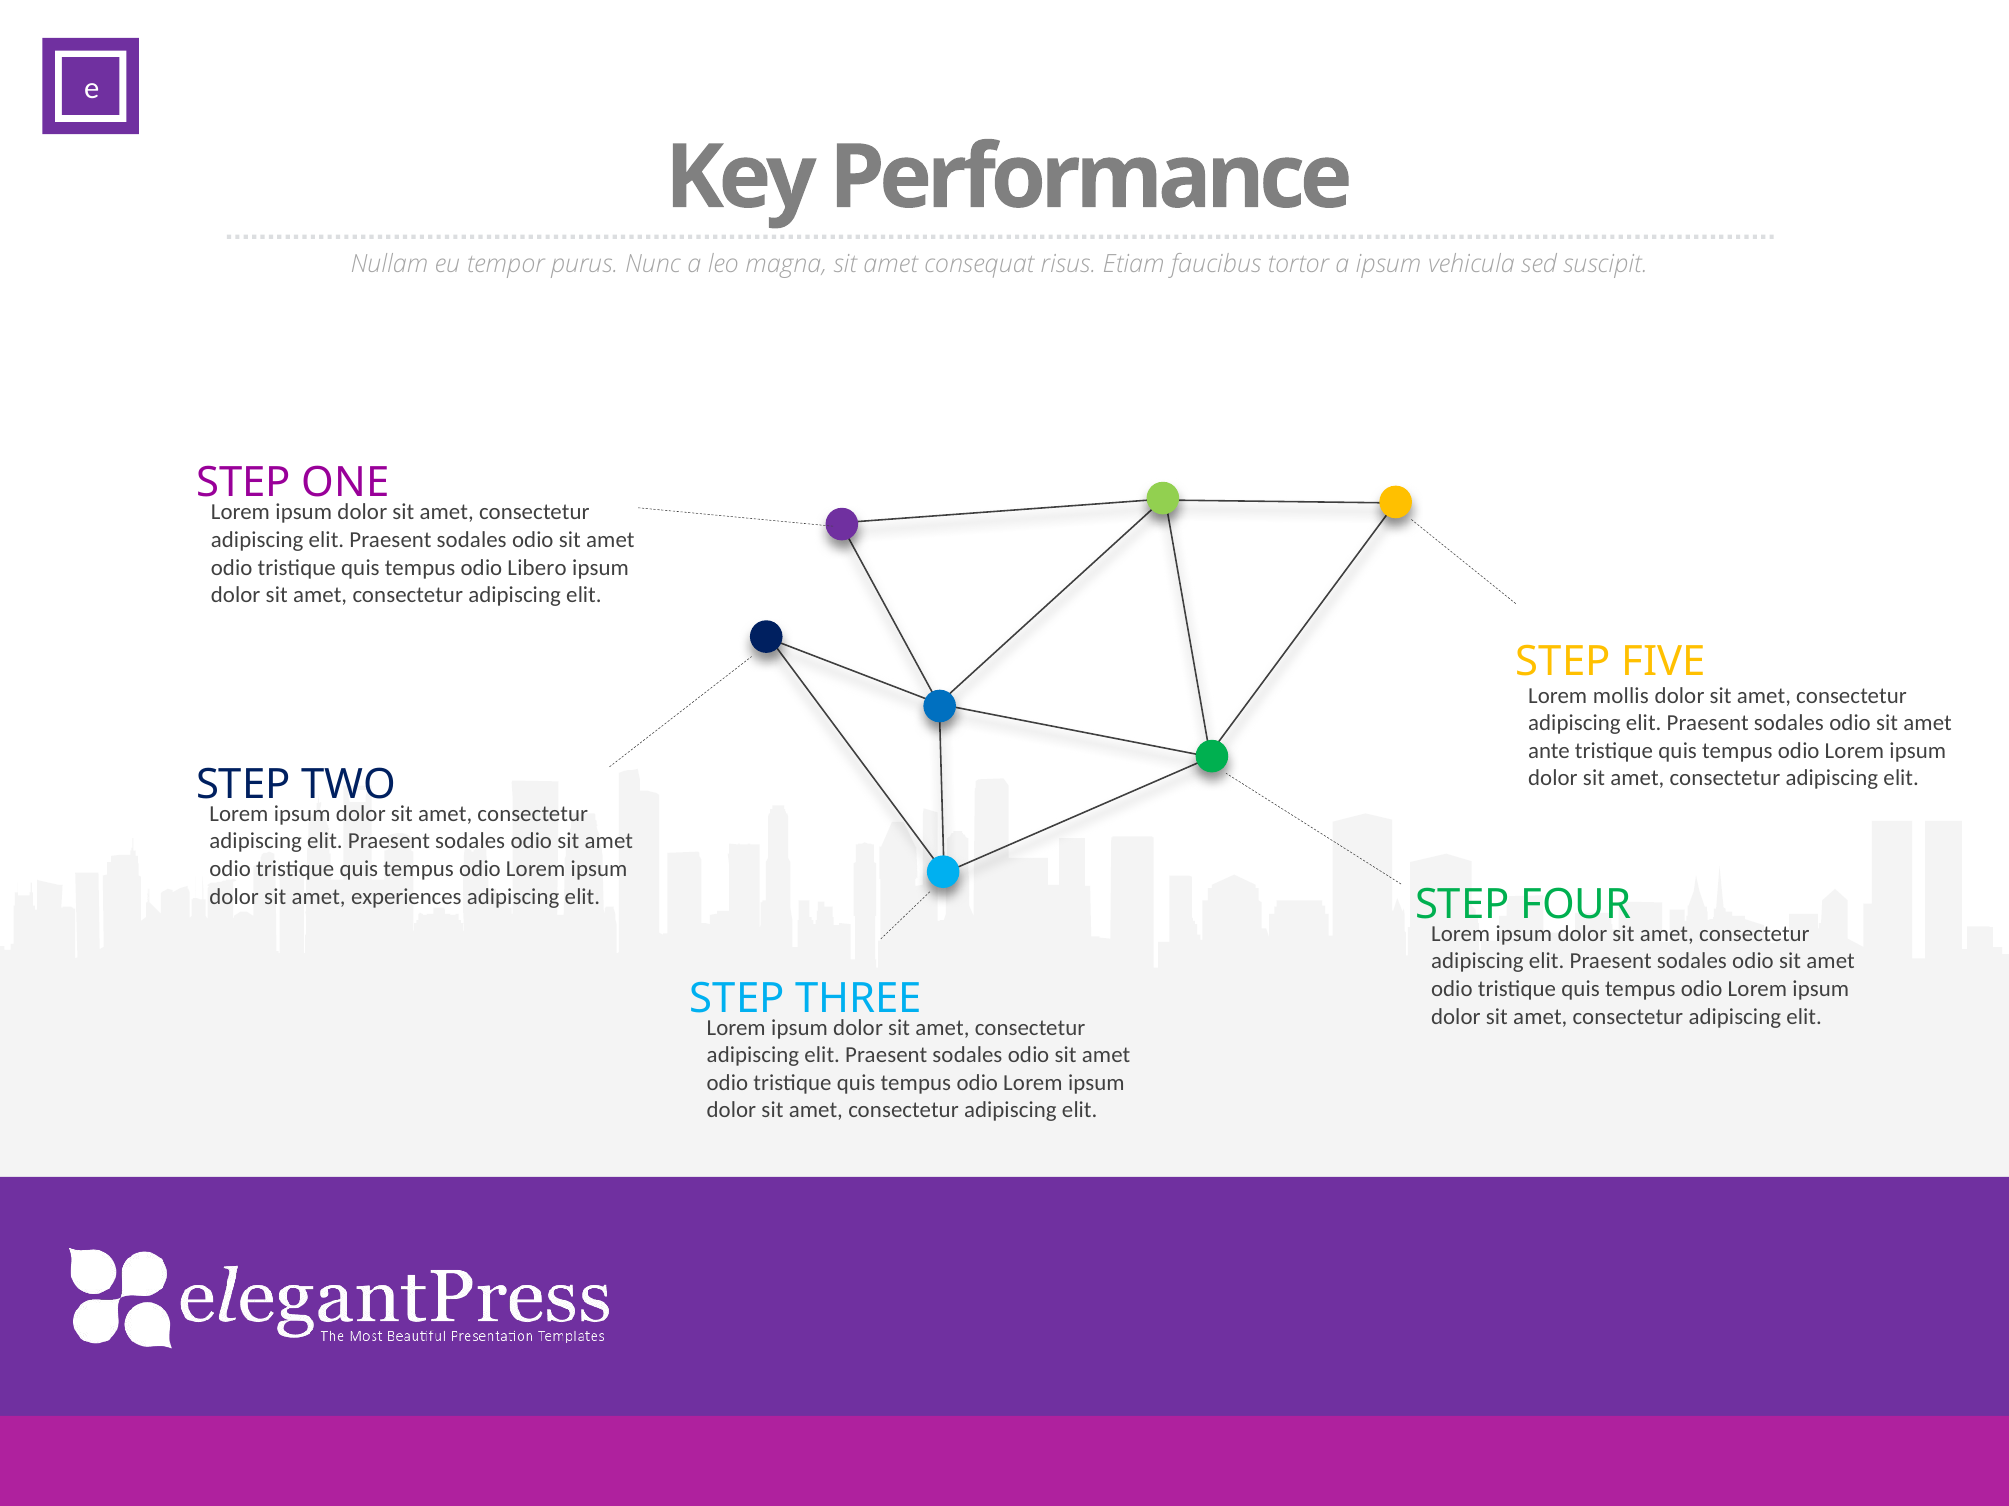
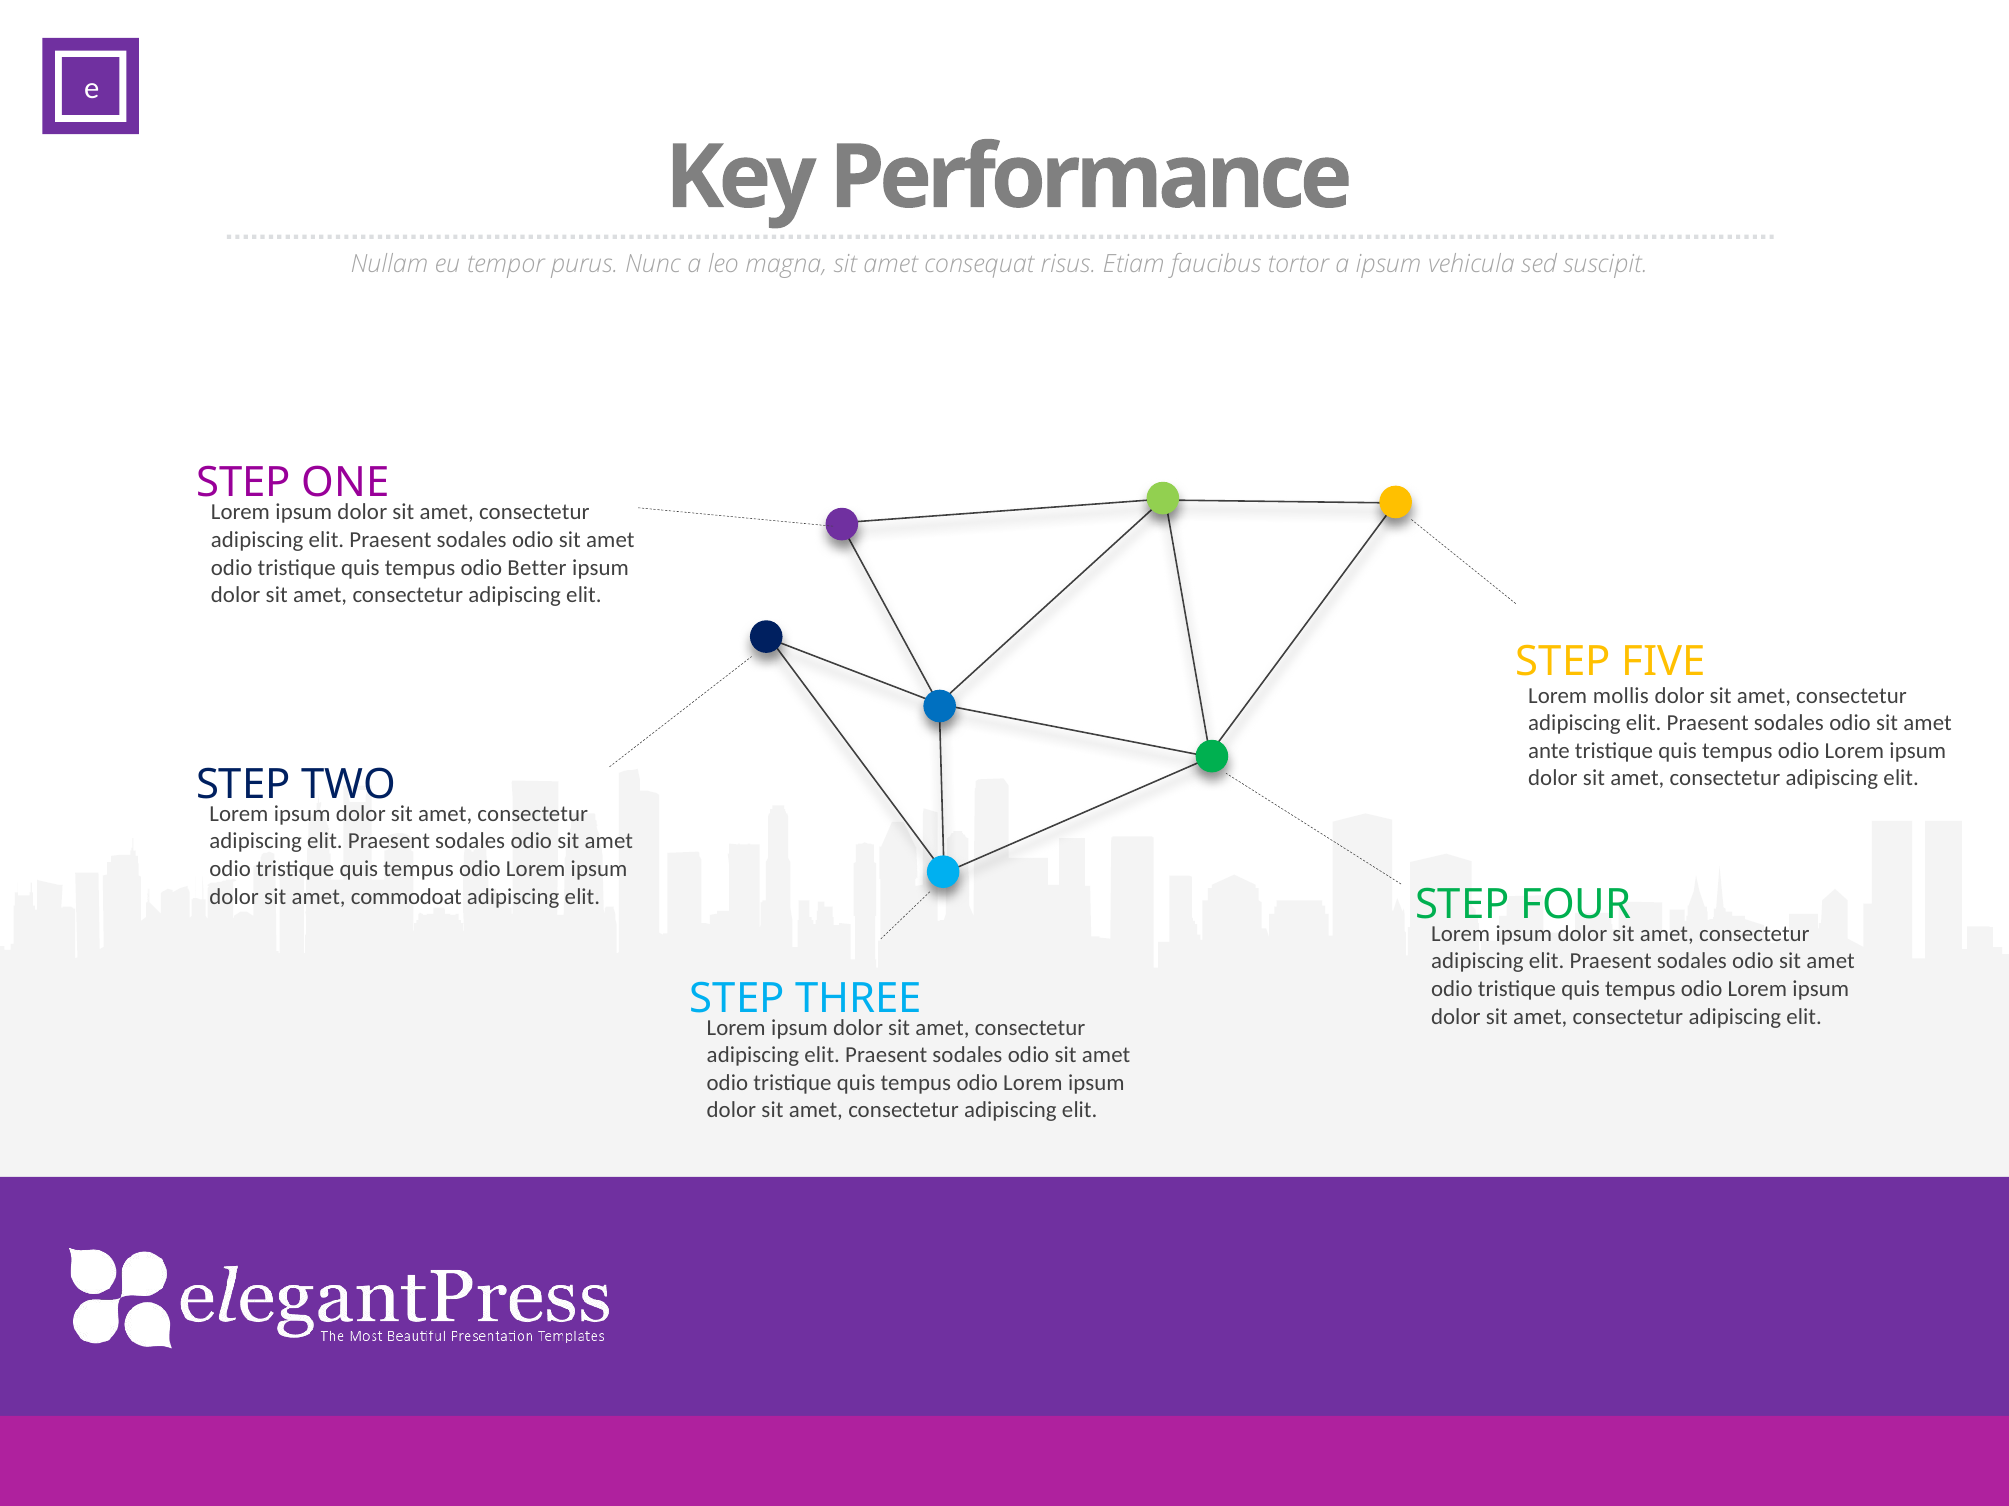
Libero: Libero -> Better
experiences: experiences -> commodoat
